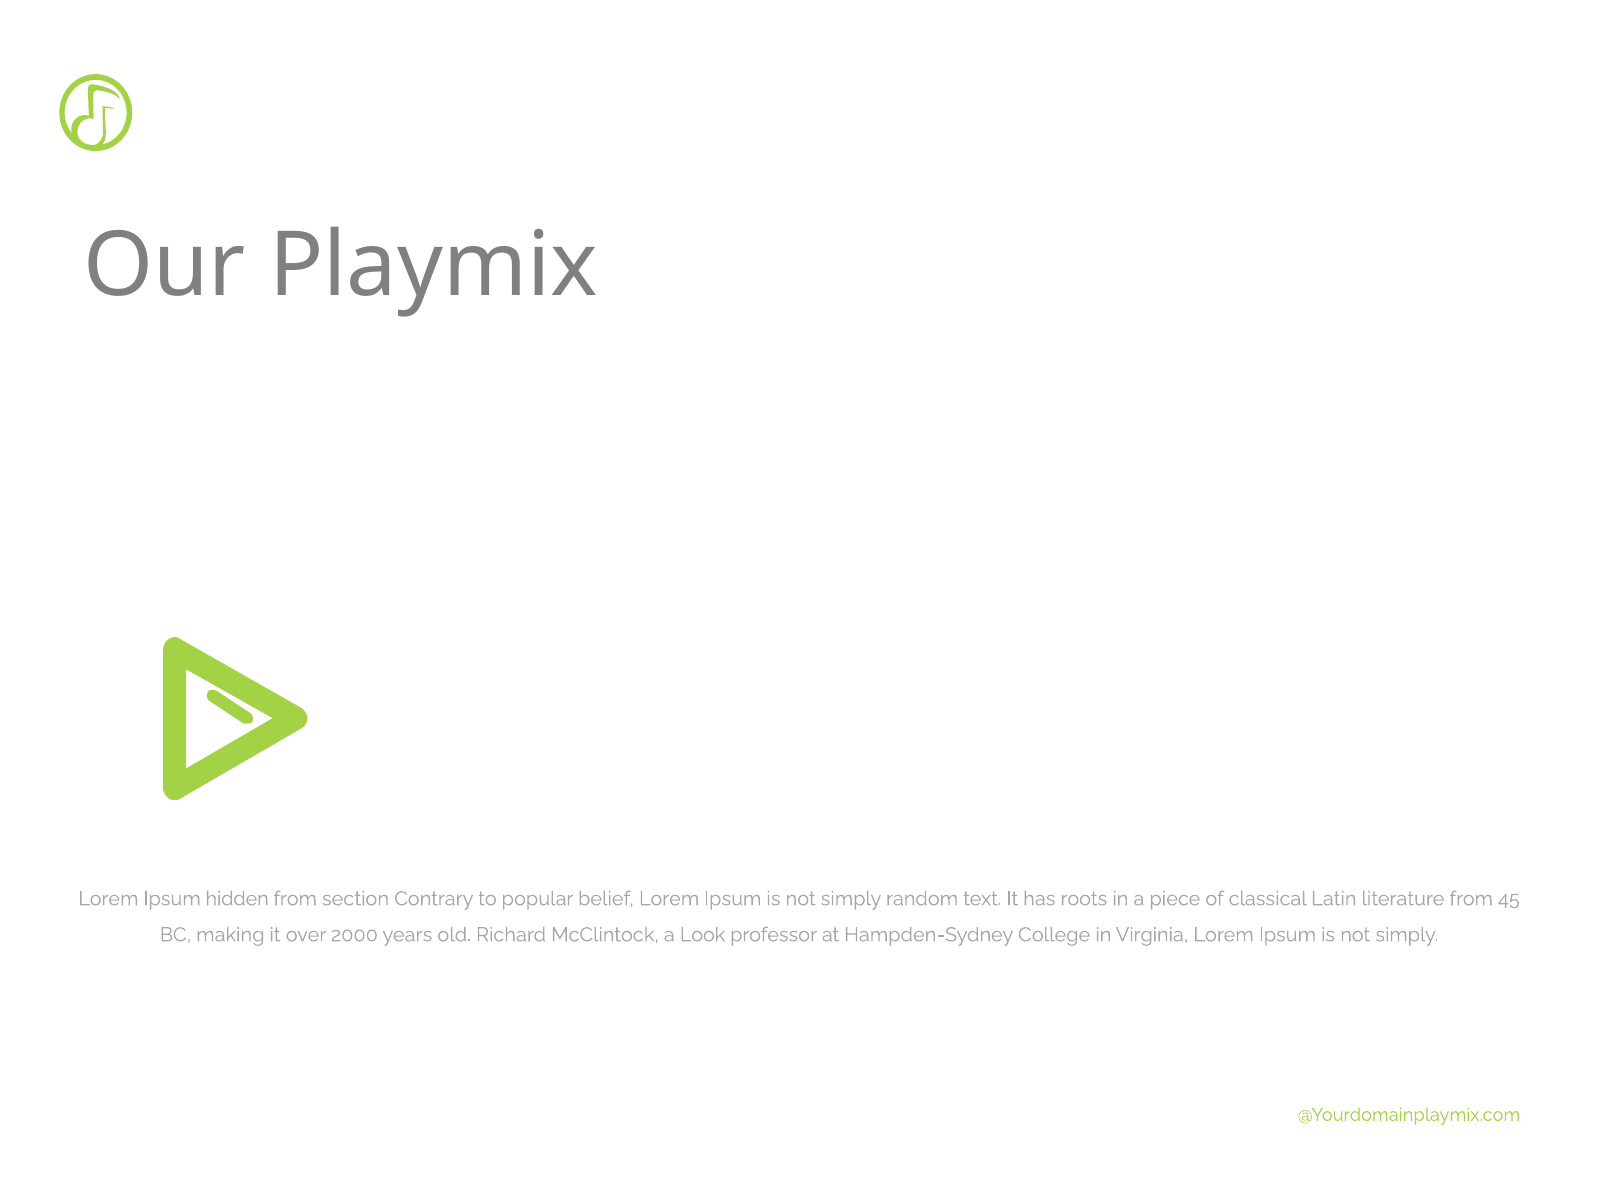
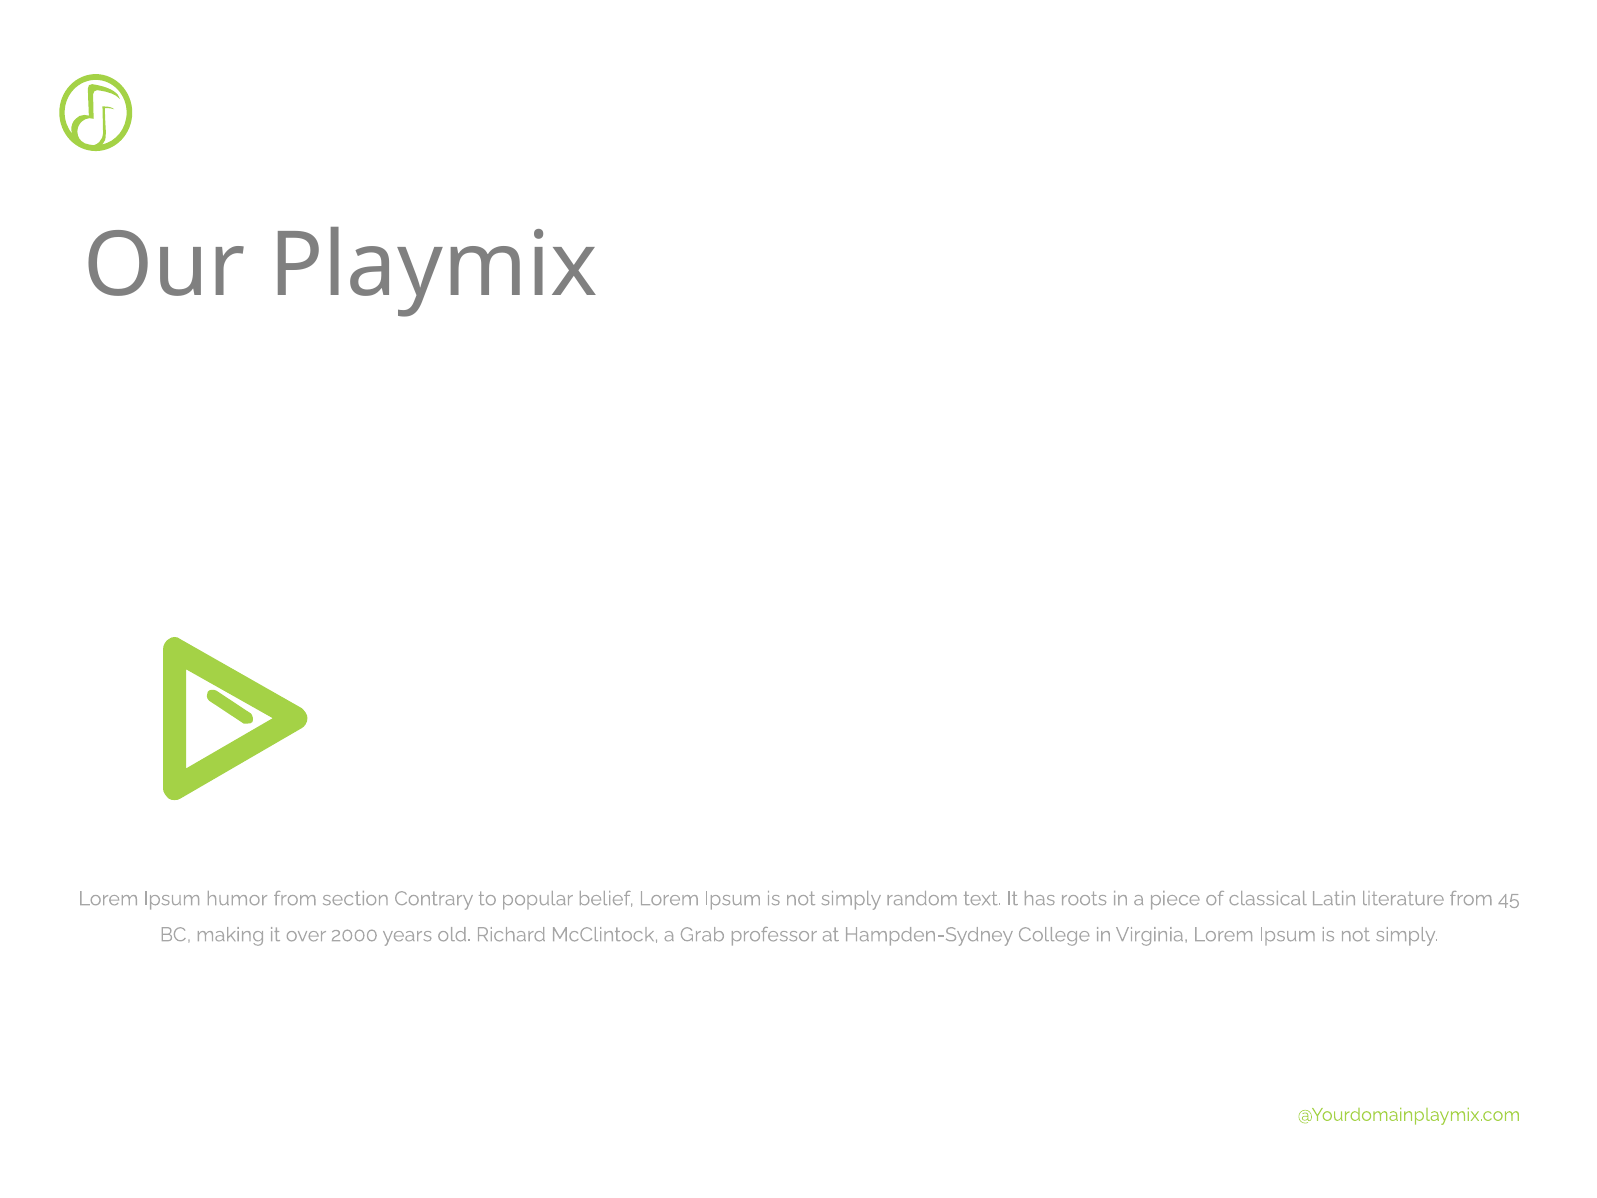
hidden: hidden -> humor
Look: Look -> Grab
